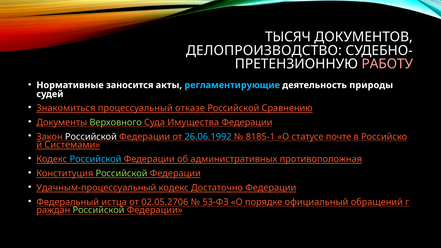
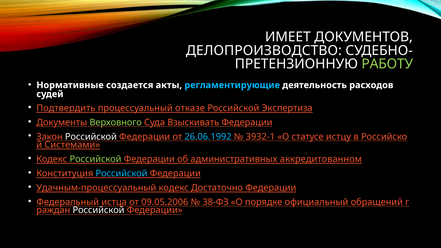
ТЫСЯЧ: ТЫСЯЧ -> ИМЕЕТ
РАБОТУ colour: pink -> light green
заносится: заносится -> создается
природы: природы -> расходов
Знакомиться: Знакомиться -> Подтвердить
Сравнению: Сравнению -> Экспертиза
Имущества: Имущества -> Взыскивать
8185-1: 8185-1 -> 3932-1
почте: почте -> истцу
Российской at (96, 159) colour: light blue -> light green
противоположная: противоположная -> аккредитованном
Российской at (122, 174) colour: light green -> light blue
02.05.2706: 02.05.2706 -> 09.05.2006
53-ФЗ: 53-ФЗ -> 38-ФЗ
Российской at (99, 210) colour: light green -> white
